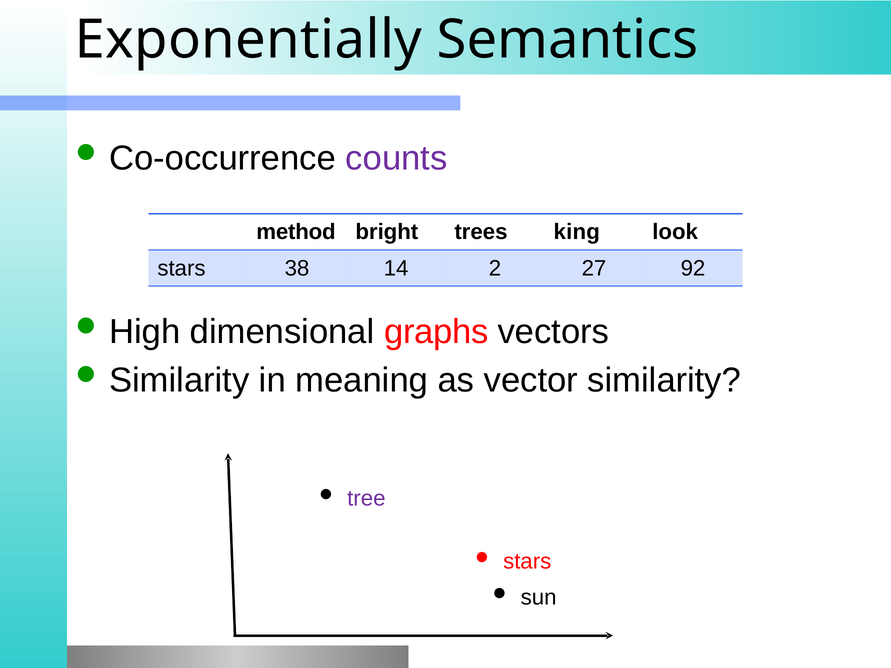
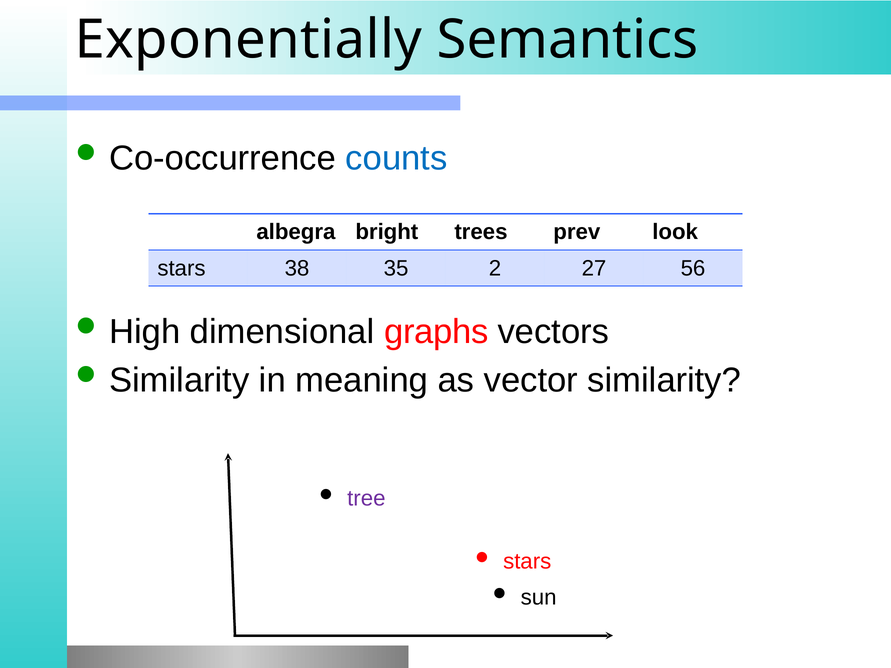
counts colour: purple -> blue
method: method -> albegra
king: king -> prev
14: 14 -> 35
92: 92 -> 56
